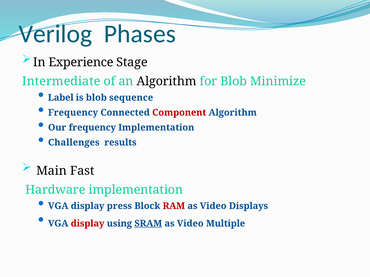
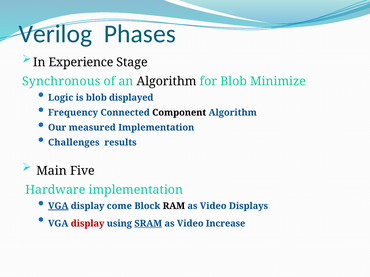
Intermediate: Intermediate -> Synchronous
Label: Label -> Logic
sequence: sequence -> displayed
Component colour: red -> black
Our frequency: frequency -> measured
Fast: Fast -> Five
VGA at (58, 206) underline: none -> present
press: press -> come
RAM colour: red -> black
Multiple: Multiple -> Increase
